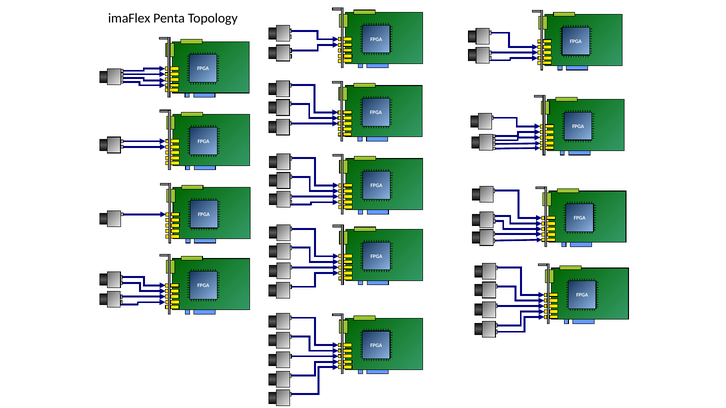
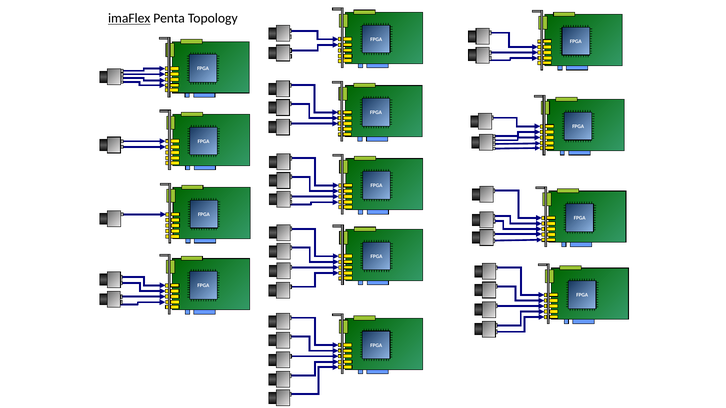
imaFlex underline: none -> present
